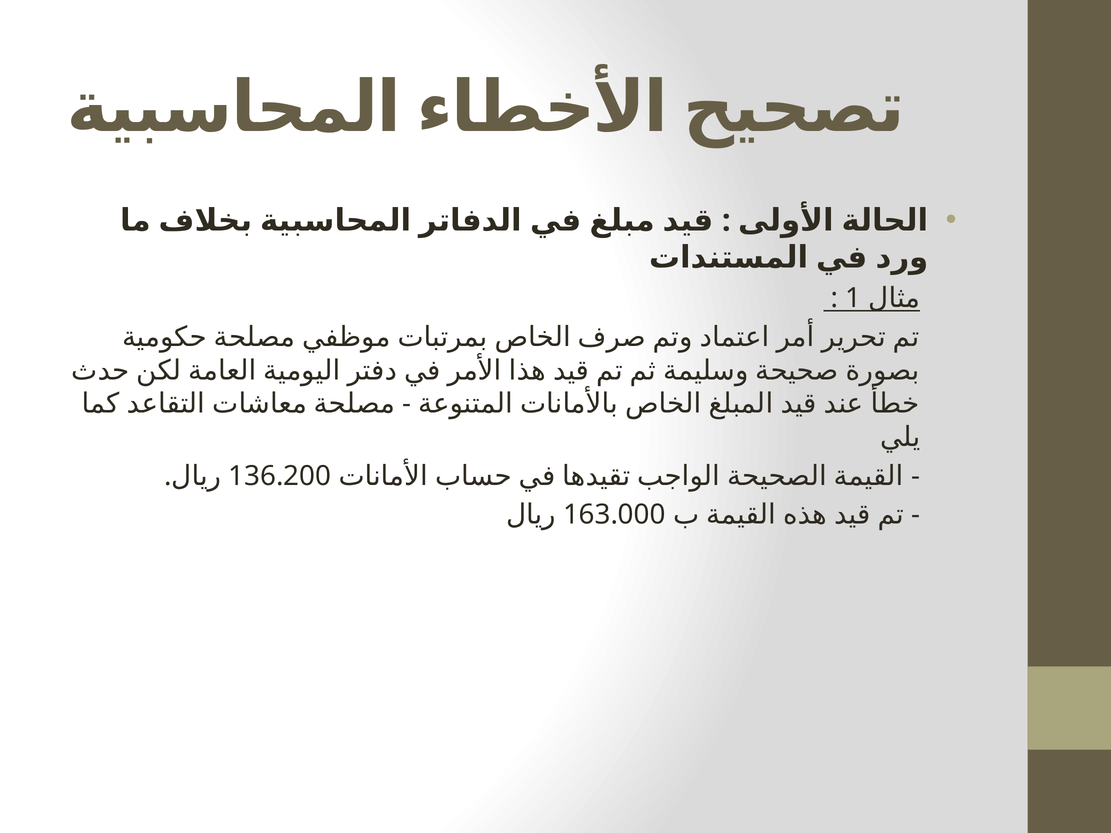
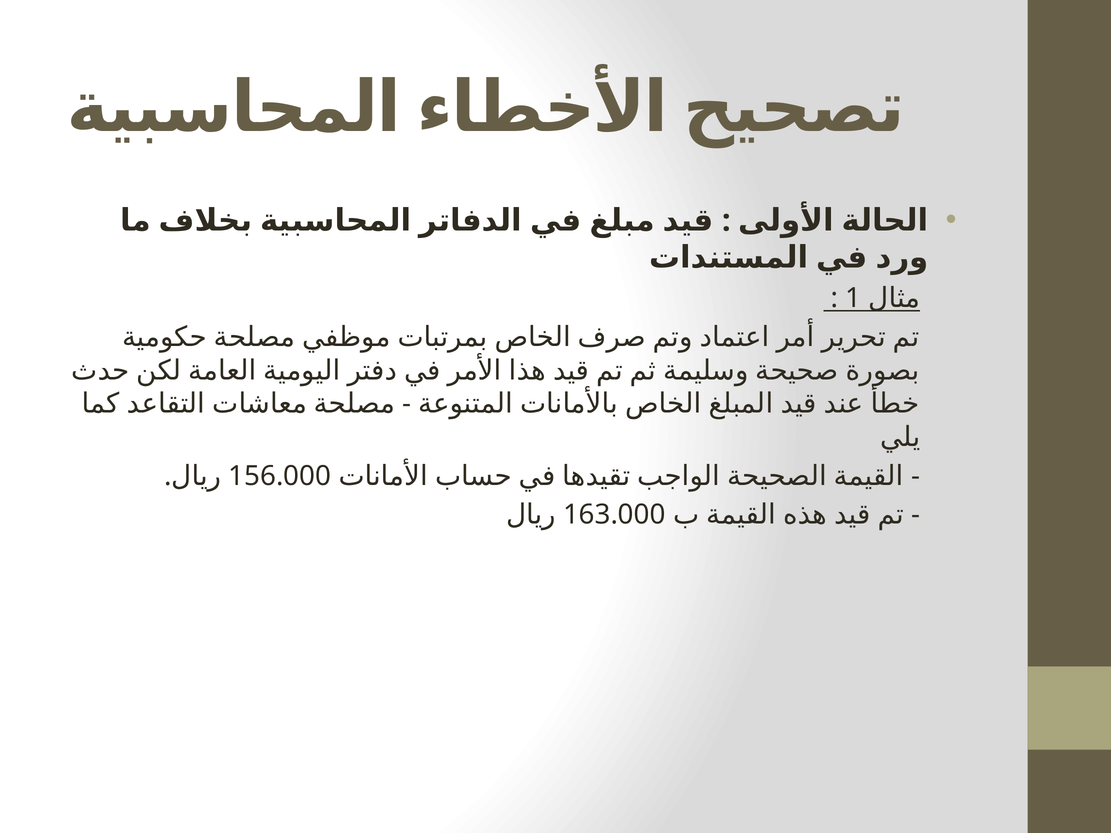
136.200: 136.200 -> 156.000
